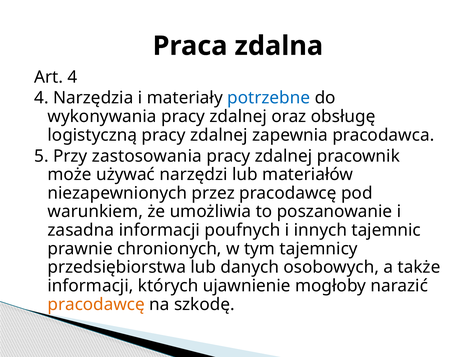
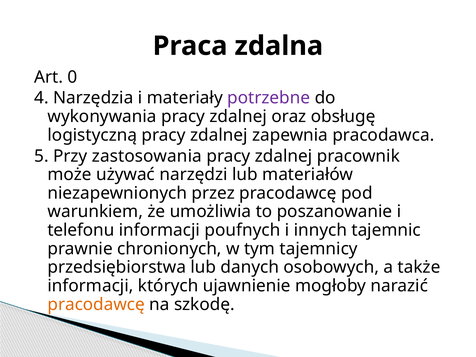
Art 4: 4 -> 0
potrzebne colour: blue -> purple
zasadna: zasadna -> telefonu
